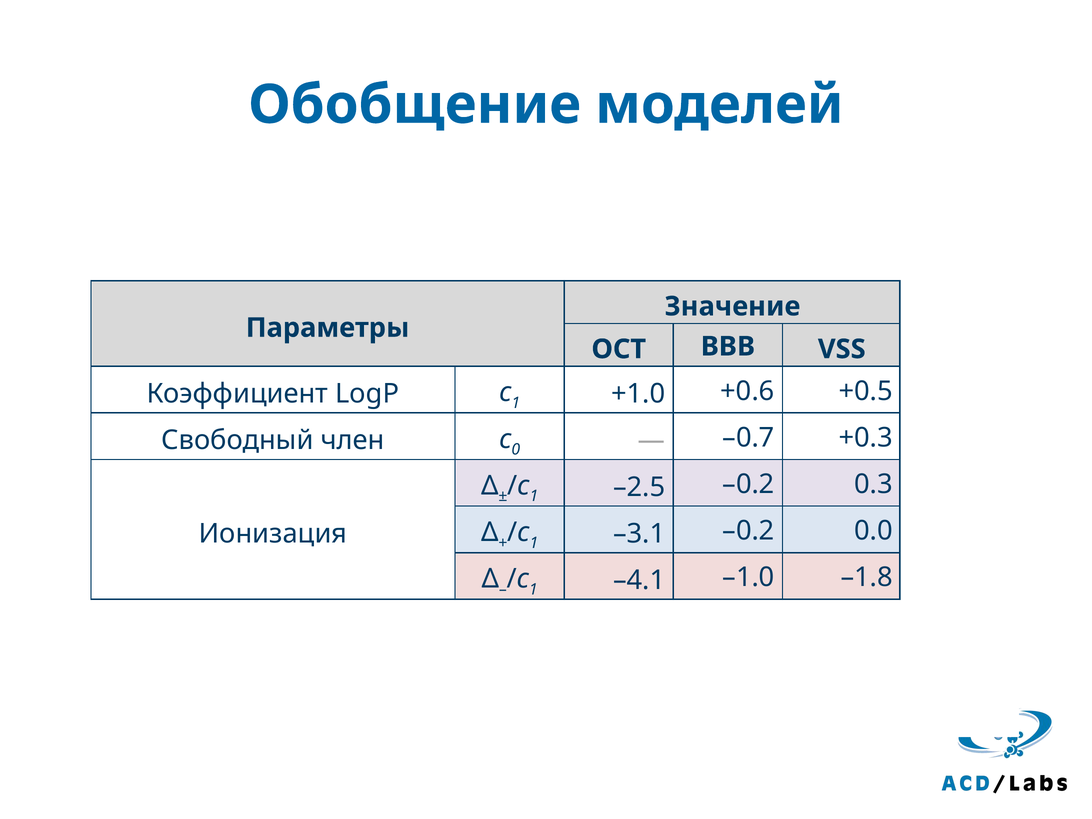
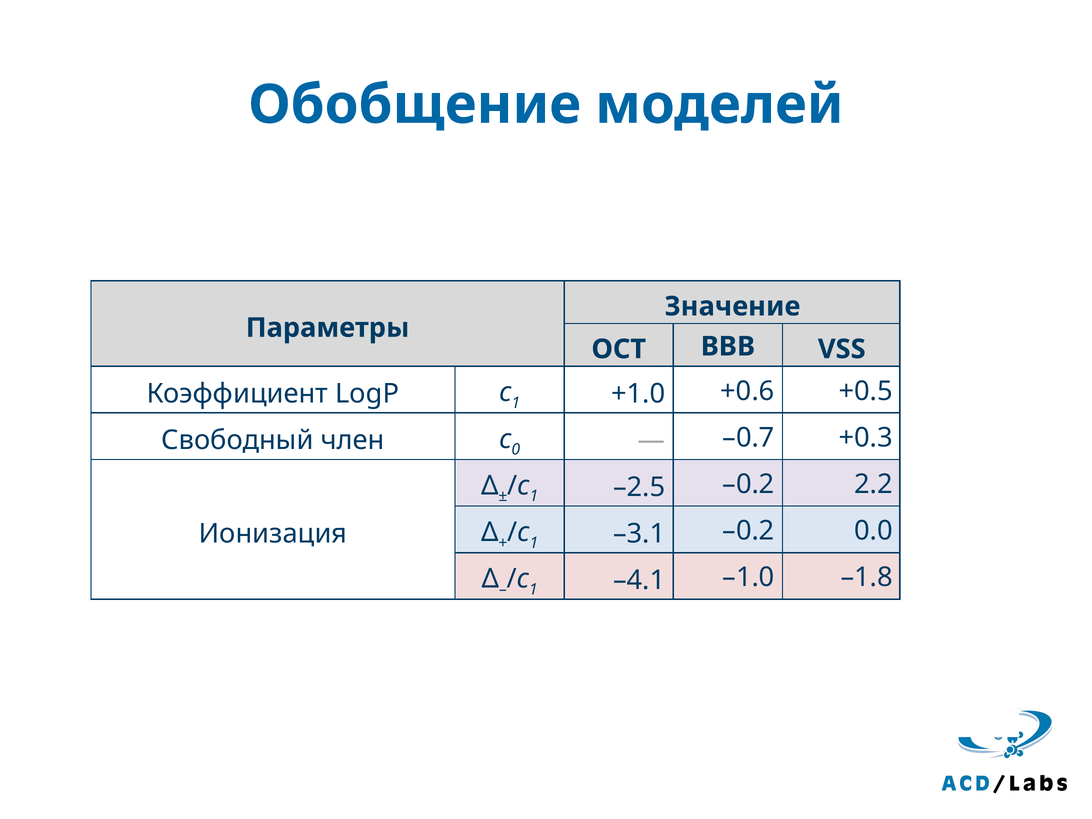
0.3: 0.3 -> 2.2
